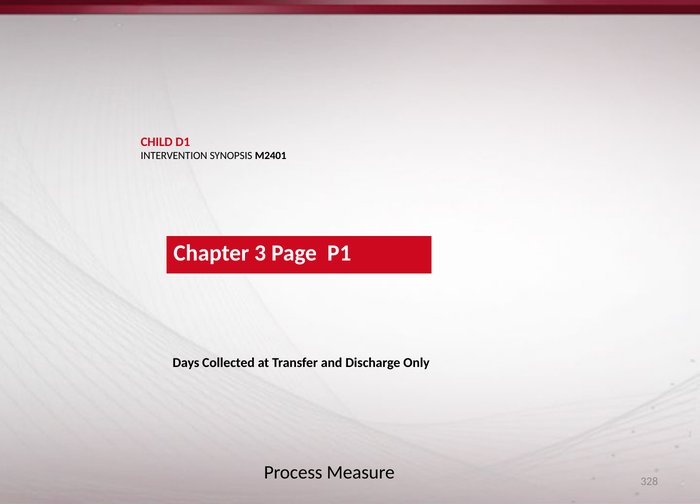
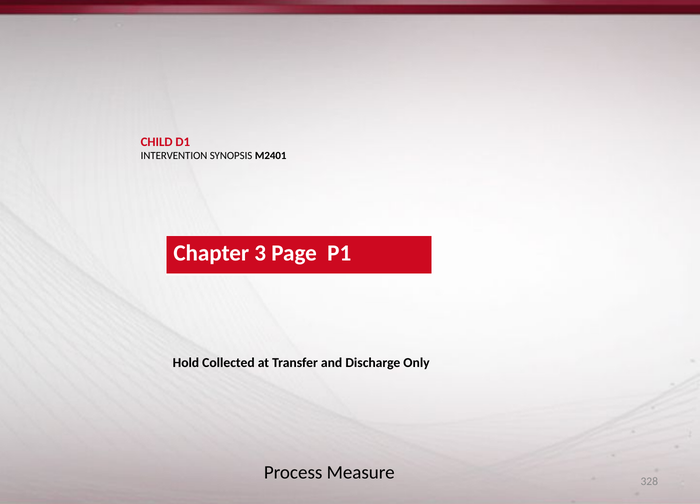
Days: Days -> Hold
